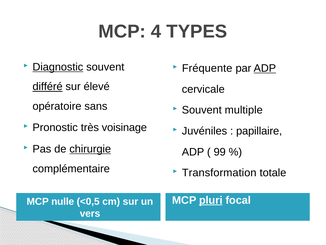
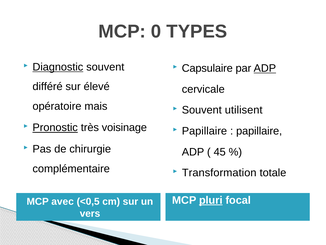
4: 4 -> 0
Fréquente: Fréquente -> Capsulaire
différé underline: present -> none
sans: sans -> mais
multiple: multiple -> utilisent
Pronostic underline: none -> present
Juvéniles at (204, 131): Juvéniles -> Papillaire
chirurgie underline: present -> none
99: 99 -> 45
nulle: nulle -> avec
